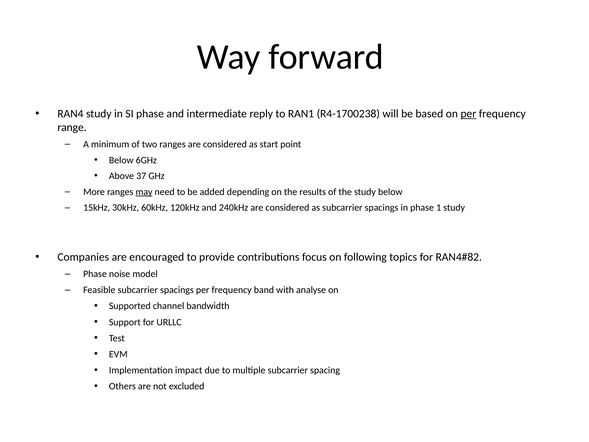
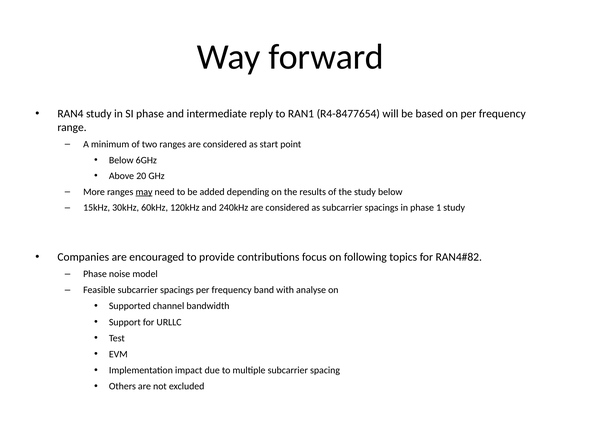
R4-1700238: R4-1700238 -> R4-8477654
per at (468, 114) underline: present -> none
37: 37 -> 20
